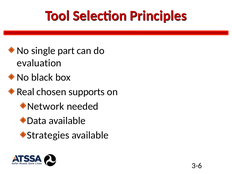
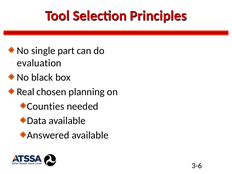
supports: supports -> planning
Network: Network -> Counties
Strategies: Strategies -> Answered
